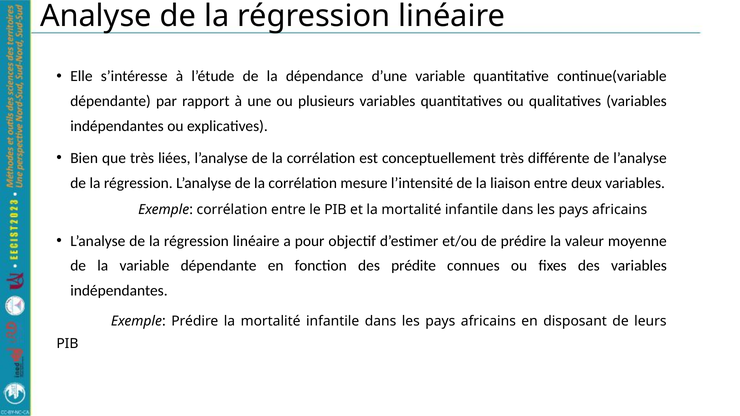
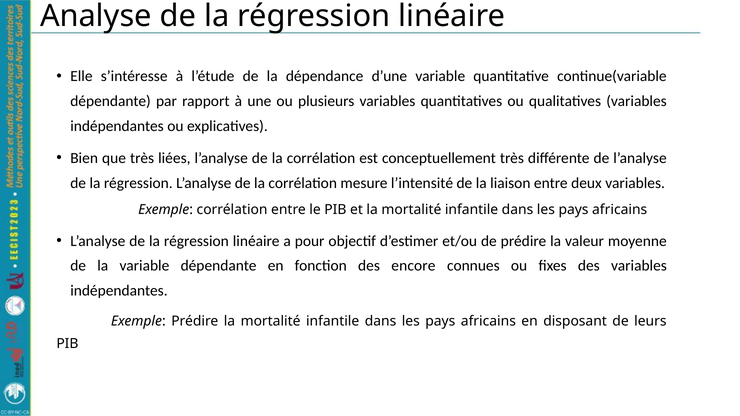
prédite: prédite -> encore
